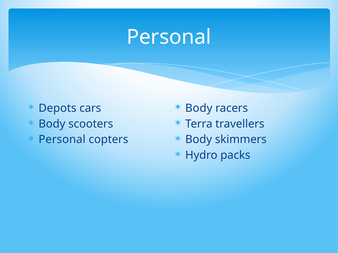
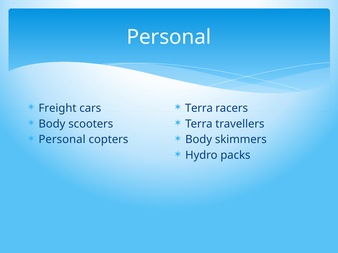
Depots: Depots -> Freight
Body at (199, 108): Body -> Terra
